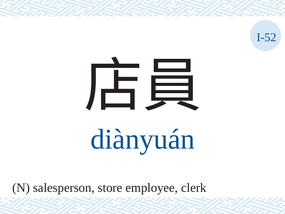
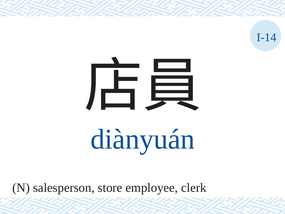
I-52: I-52 -> I-14
